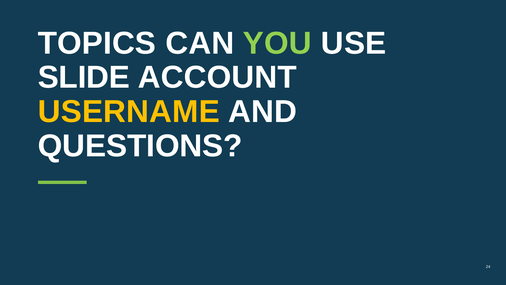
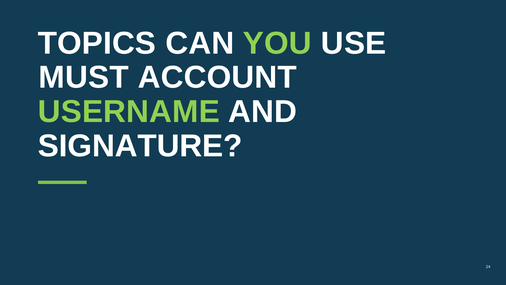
SLIDE: SLIDE -> MUST
USERNAME colour: yellow -> light green
QUESTIONS: QUESTIONS -> SIGNATURE
